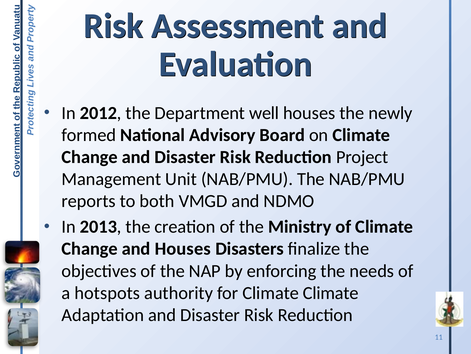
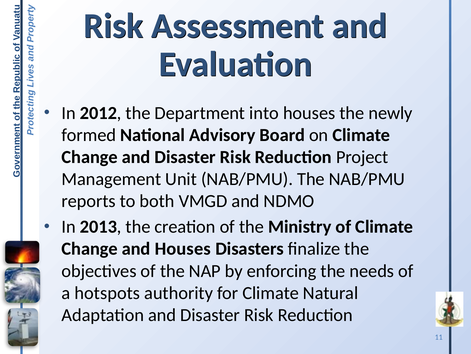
well: well -> into
Climate Climate: Climate -> Natural
